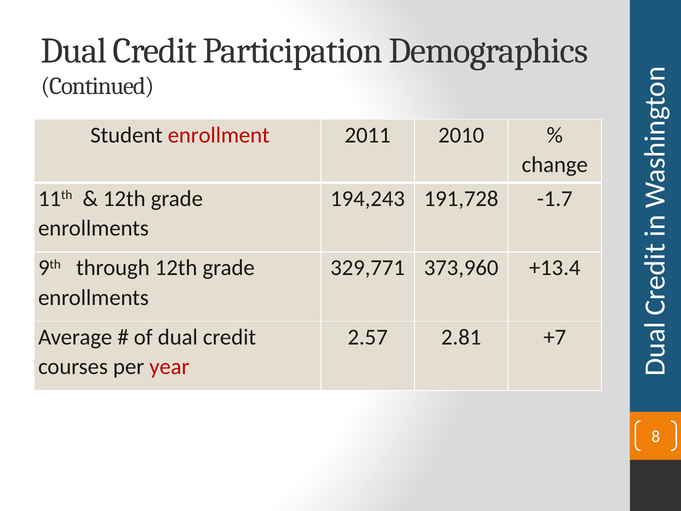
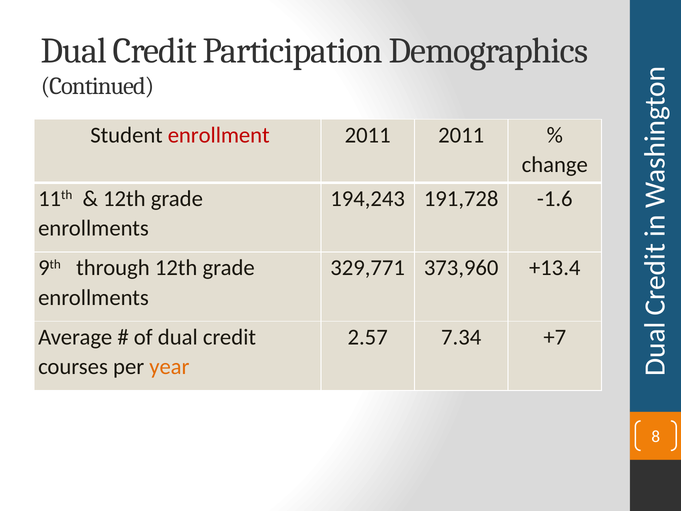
2011 2010: 2010 -> 2011
-1.7: -1.7 -> -1.6
2.81: 2.81 -> 7.34
year colour: red -> orange
